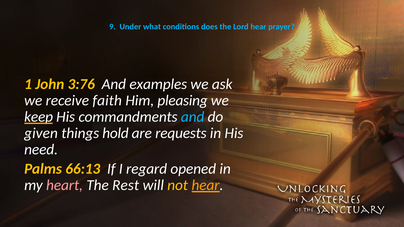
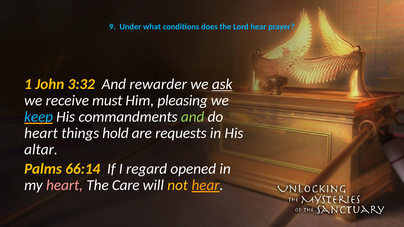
3:76: 3:76 -> 3:32
examples: examples -> rewarder
ask underline: none -> present
faith: faith -> must
keep colour: white -> light blue
and at (193, 117) colour: light blue -> light green
given at (41, 133): given -> heart
need: need -> altar
66:13: 66:13 -> 66:14
Rest: Rest -> Care
